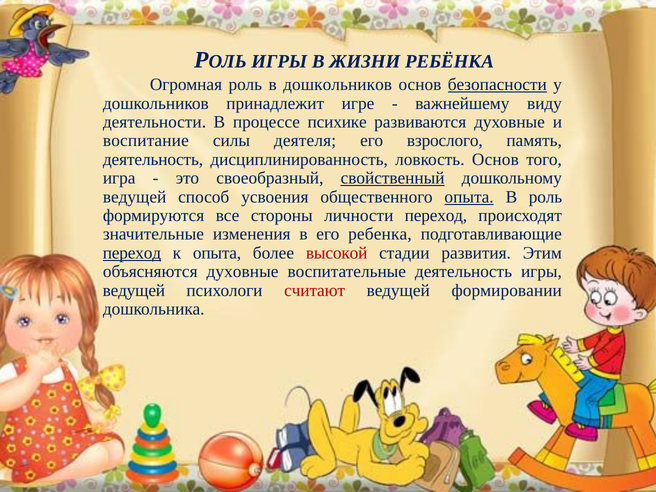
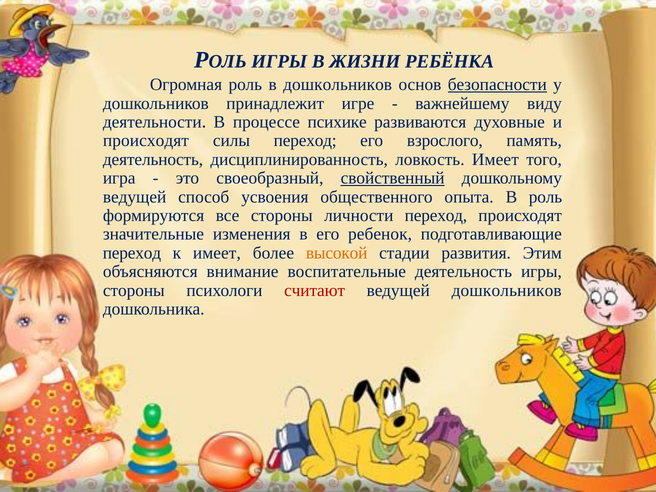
воспитание at (146, 141): воспитание -> происходят
силы деятеля: деятеля -> переход
ловкость Основ: Основ -> Имеет
опыта at (469, 197) underline: present -> none
ребенка: ребенка -> ребенок
переход at (132, 253) underline: present -> none
к опыта: опыта -> имеет
высокой colour: red -> orange
объясняются духовные: духовные -> внимание
ведущей at (134, 290): ведущей -> стороны
ведущей формировании: формировании -> дошкольников
